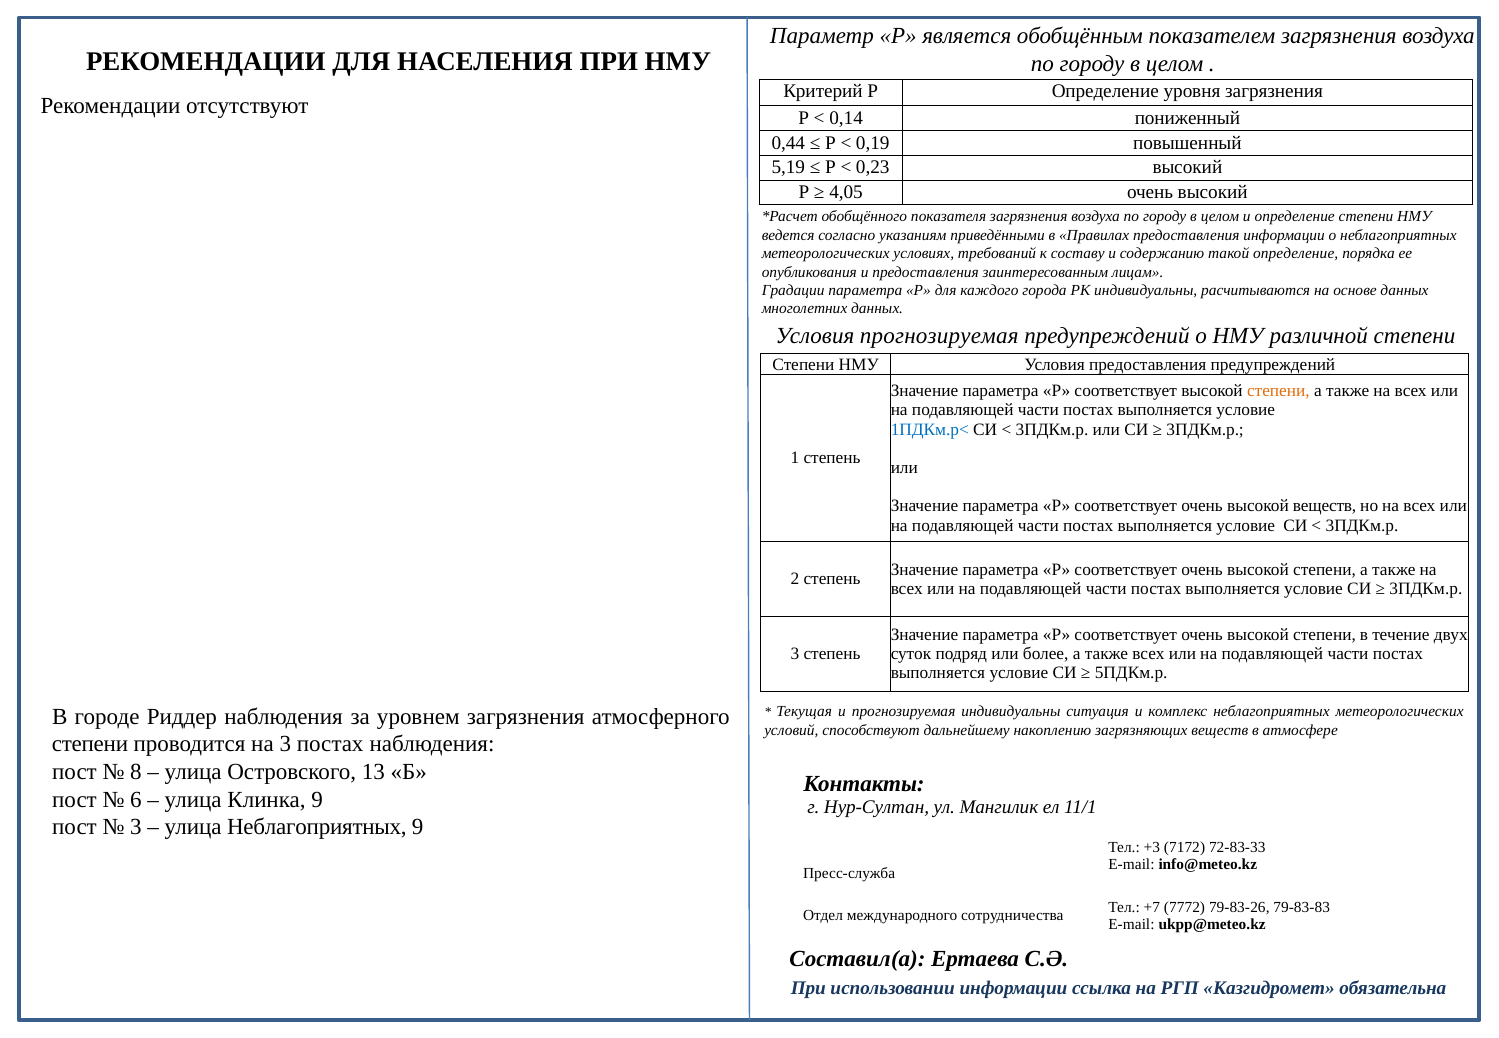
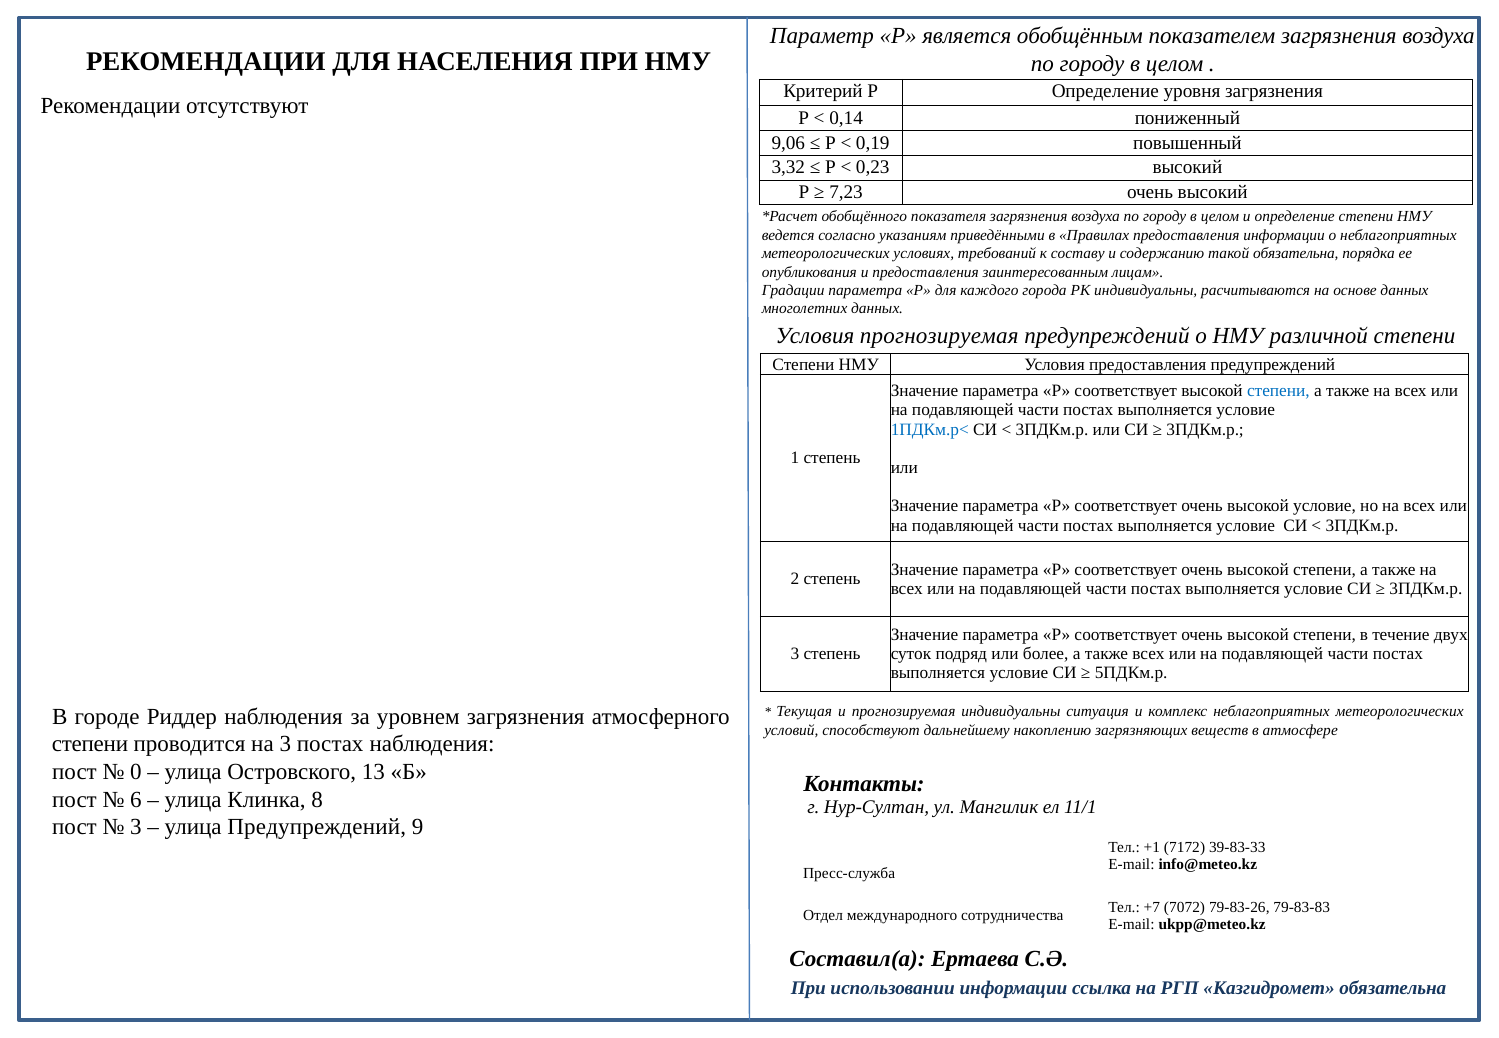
0,44: 0,44 -> 9,06
5,19: 5,19 -> 3,32
4,05: 4,05 -> 7,23
такой определение: определение -> обязательна
степени at (1278, 391) colour: orange -> blue
высокой веществ: веществ -> условие
8: 8 -> 0
Клинка 9: 9 -> 8
улица Неблагоприятных: Неблагоприятных -> Предупреждений
+3: +3 -> +1
72-83-33: 72-83-33 -> 39-83-33
7772: 7772 -> 7072
